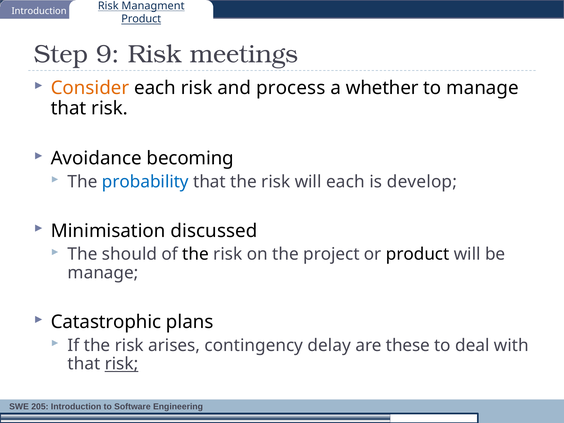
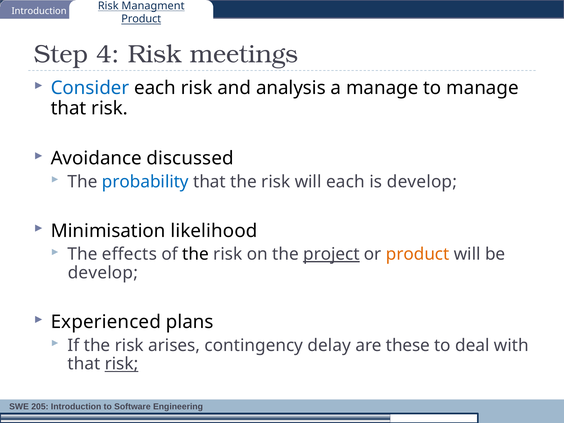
9: 9 -> 4
Consider colour: orange -> blue
process: process -> analysis
a whether: whether -> manage
becoming: becoming -> discussed
discussed: discussed -> likelihood
should: should -> effects
project underline: none -> present
product at (418, 254) colour: black -> orange
manage at (103, 273): manage -> develop
Catastrophic: Catastrophic -> Experienced
